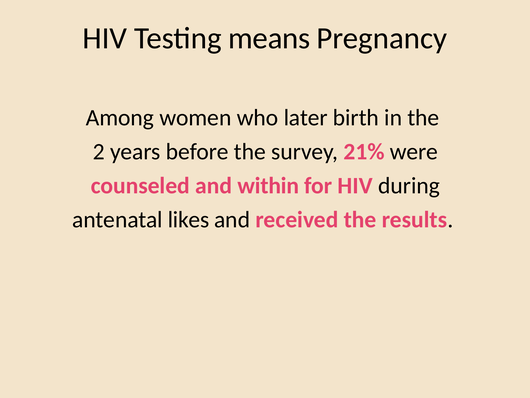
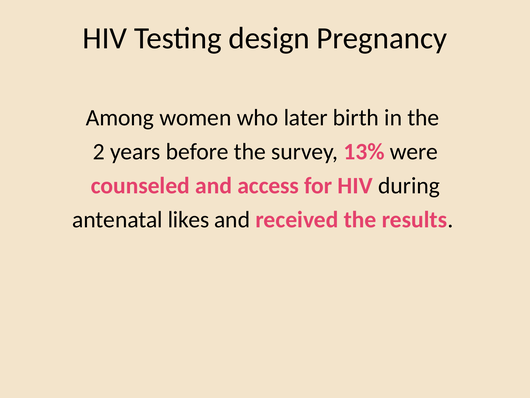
means: means -> design
21%: 21% -> 13%
within: within -> access
